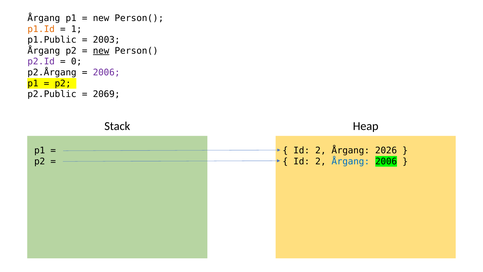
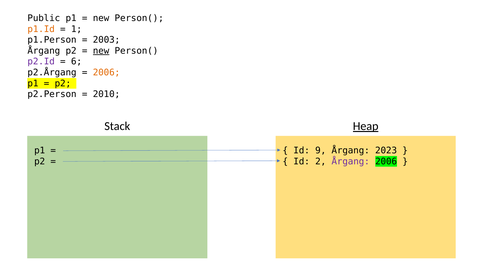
Årgang at (44, 18): Årgang -> Public
p1.Public: p1.Public -> p1.Person
0: 0 -> 6
2006 at (106, 72) colour: purple -> orange
p2.Public: p2.Public -> p2.Person
2069: 2069 -> 2010
Heap underline: none -> present
2 at (321, 150): 2 -> 9
2026: 2026 -> 2023
Årgang at (351, 161) colour: blue -> purple
